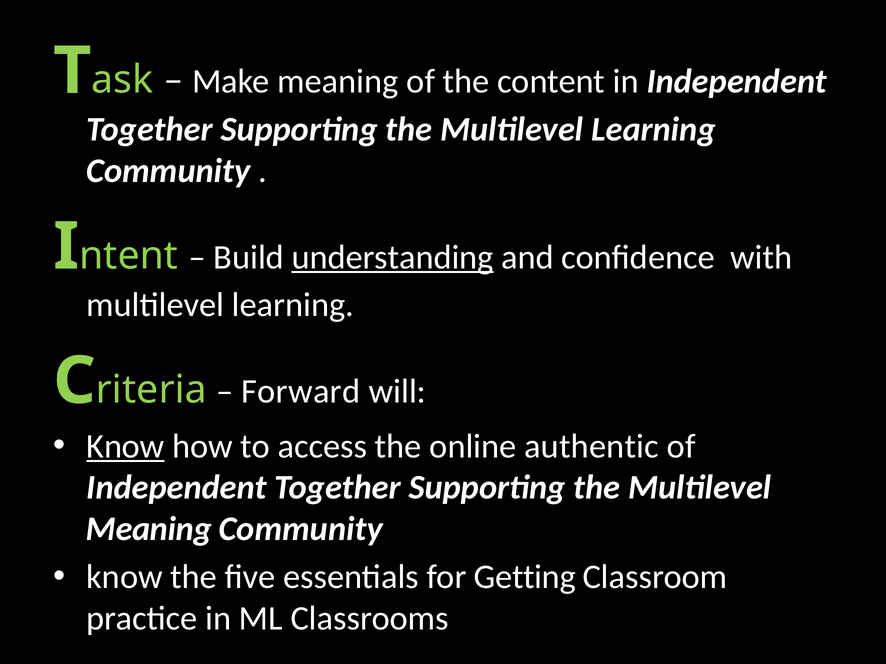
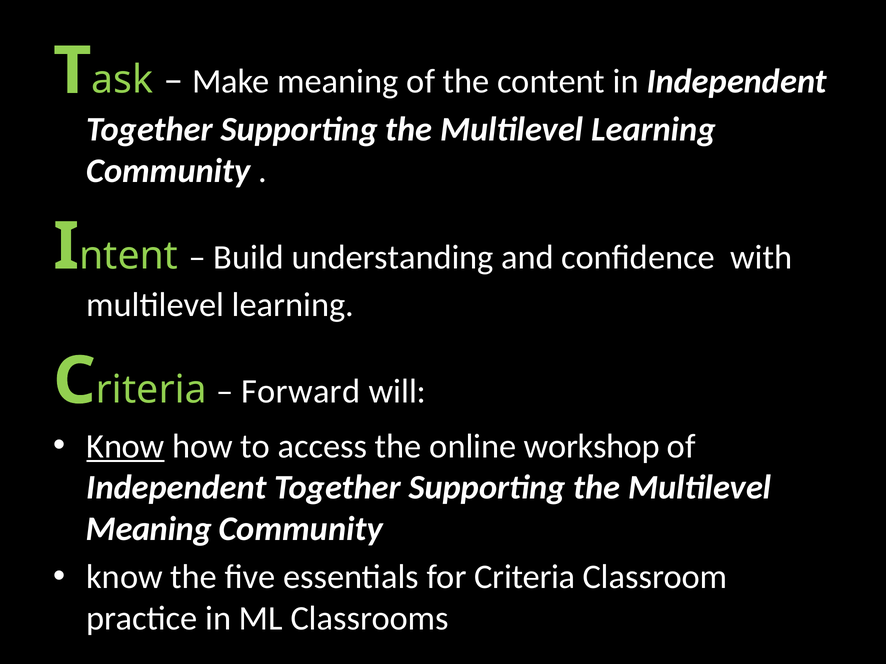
understanding underline: present -> none
authentic: authentic -> workshop
Getting: Getting -> Criteria
